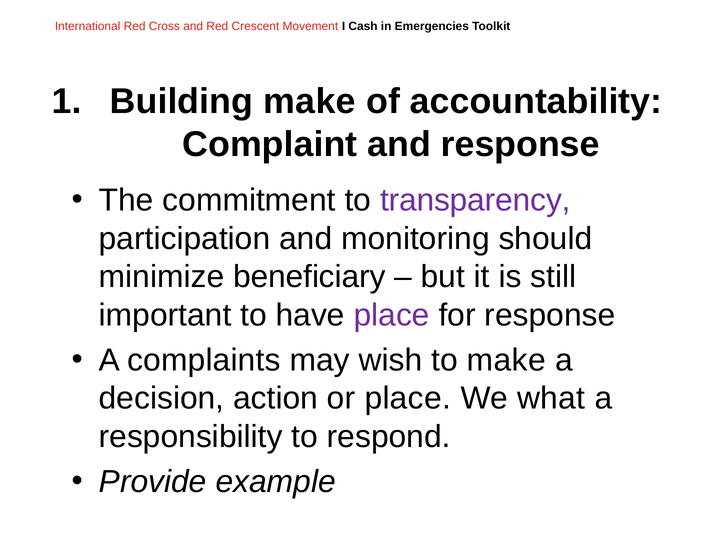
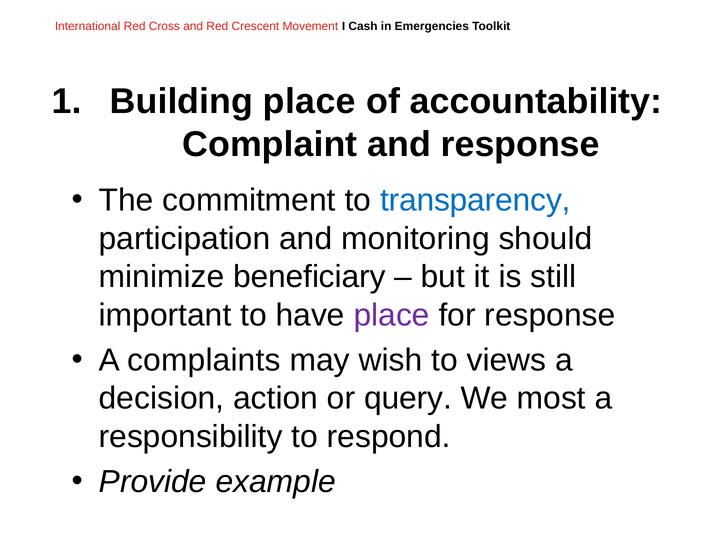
Building make: make -> place
transparency colour: purple -> blue
to make: make -> views
or place: place -> query
what: what -> most
